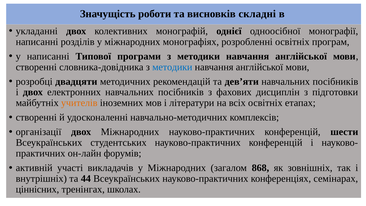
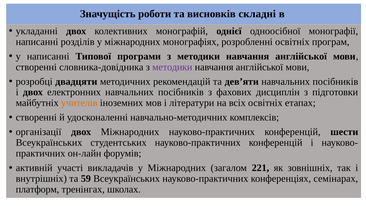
методики at (172, 67) colour: blue -> purple
868: 868 -> 221
44: 44 -> 59
ціннісних: ціннісних -> платформ
